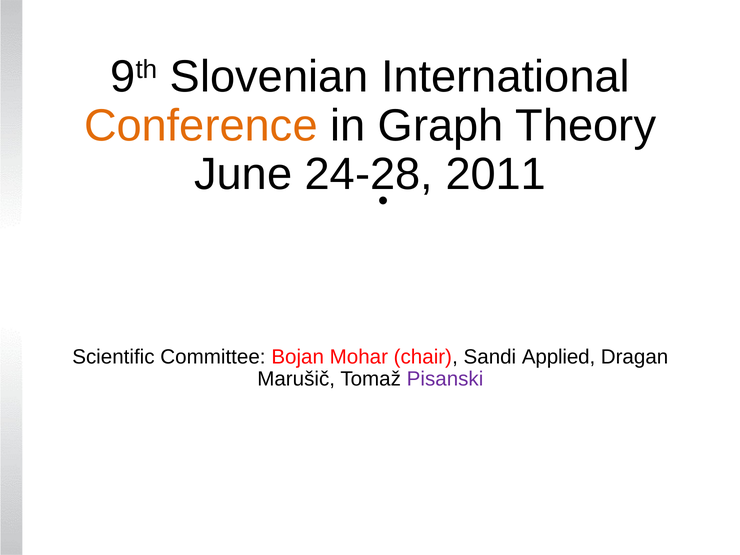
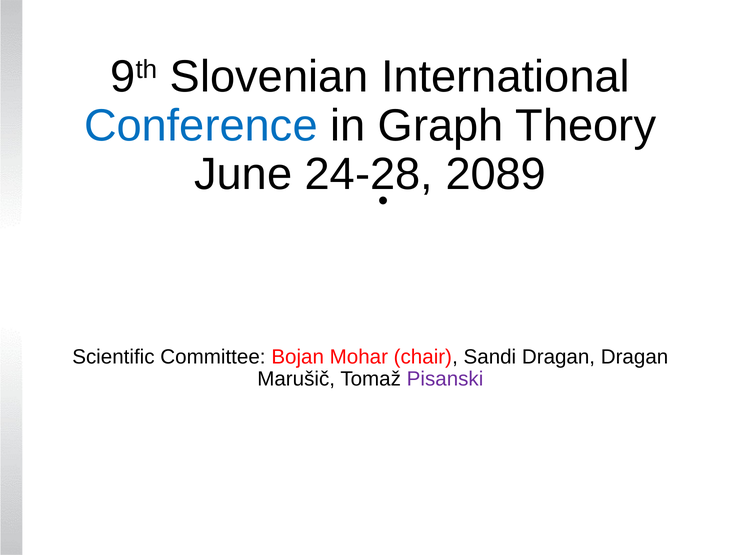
Conference colour: orange -> blue
2011: 2011 -> 2089
Sandi Applied: Applied -> Dragan
